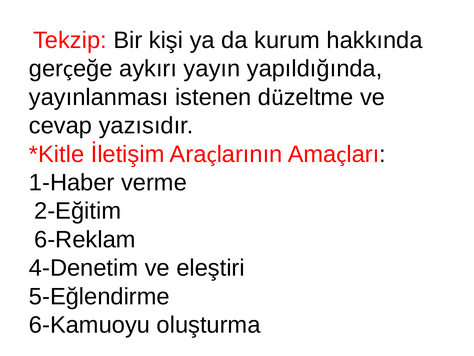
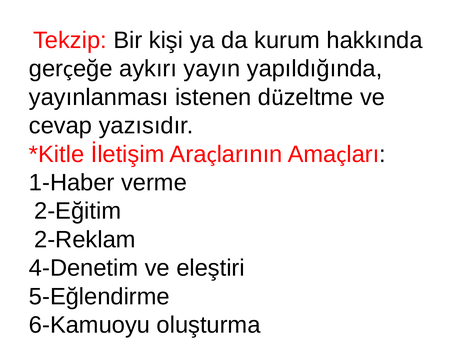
6-Reklam: 6-Reklam -> 2-Reklam
